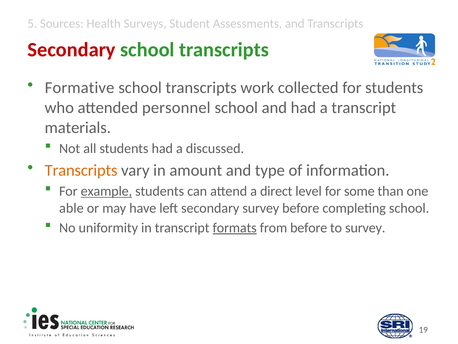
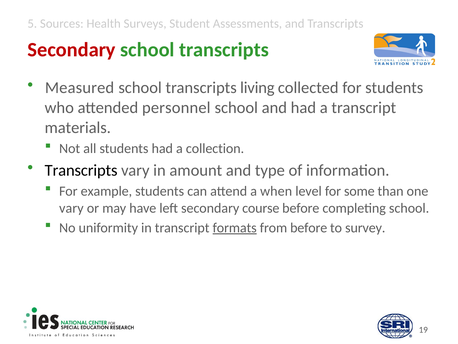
Formative: Formative -> Measured
work: work -> living
discussed: discussed -> collection
Transcripts at (81, 170) colour: orange -> black
example underline: present -> none
direct: direct -> when
able at (71, 208): able -> vary
secondary survey: survey -> course
